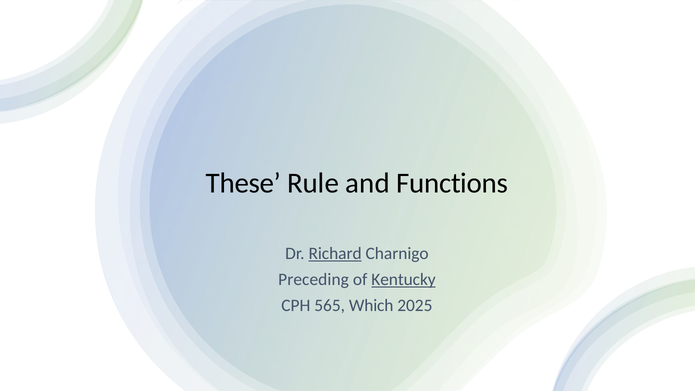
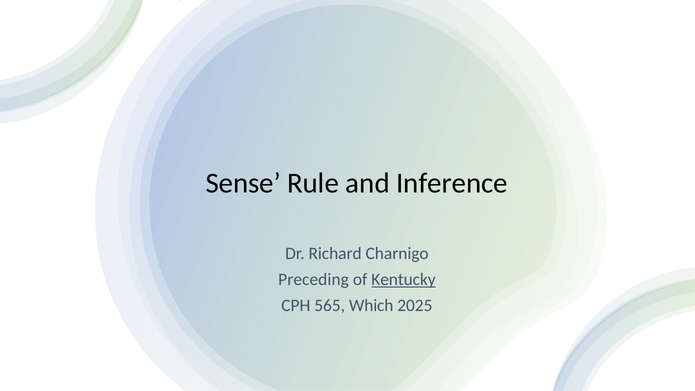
These: These -> Sense
Functions: Functions -> Inference
Richard underline: present -> none
